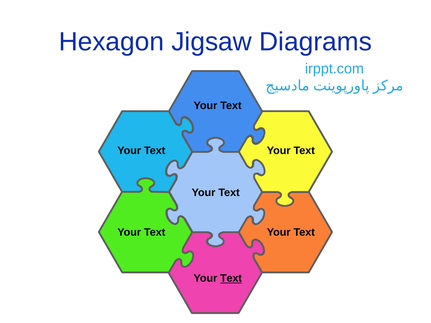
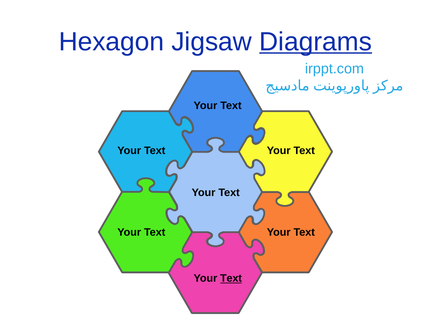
Diagrams underline: none -> present
